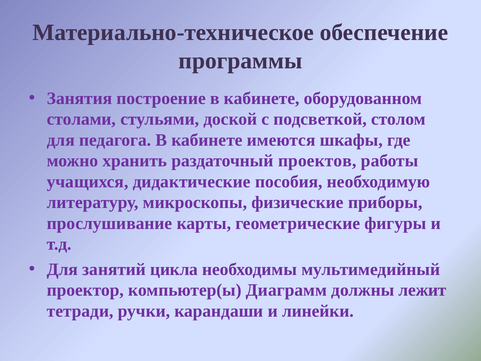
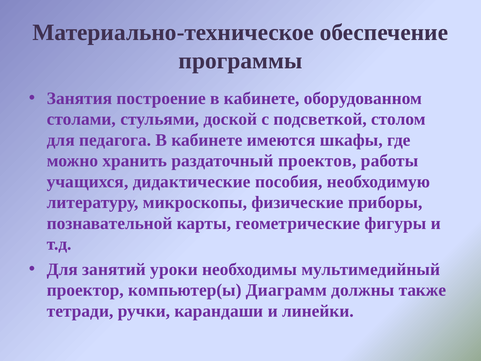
прослушивание: прослушивание -> познавательной
цикла: цикла -> уроки
лежит: лежит -> также
